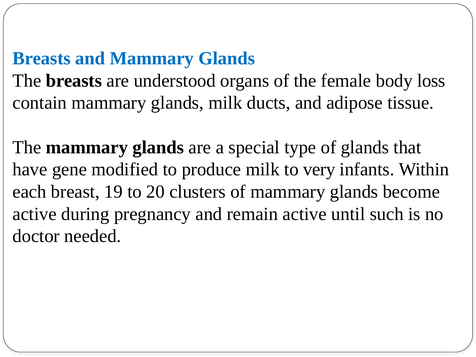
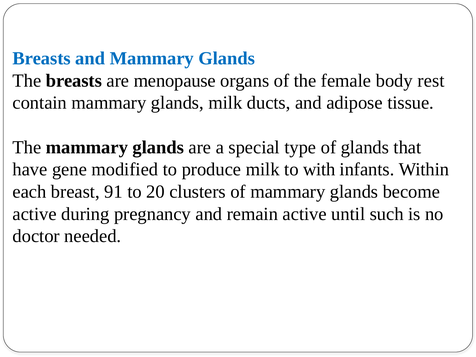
understood: understood -> menopause
loss: loss -> rest
very: very -> with
19: 19 -> 91
